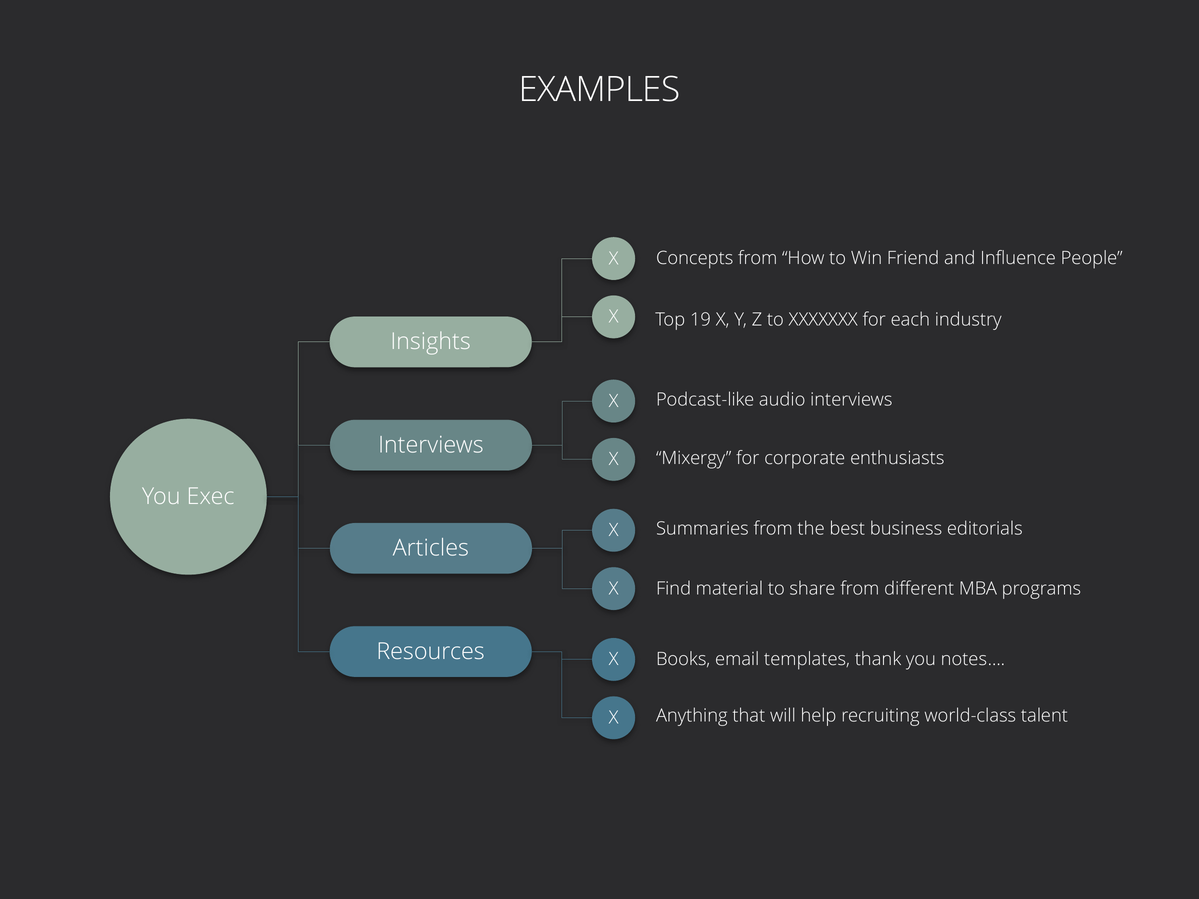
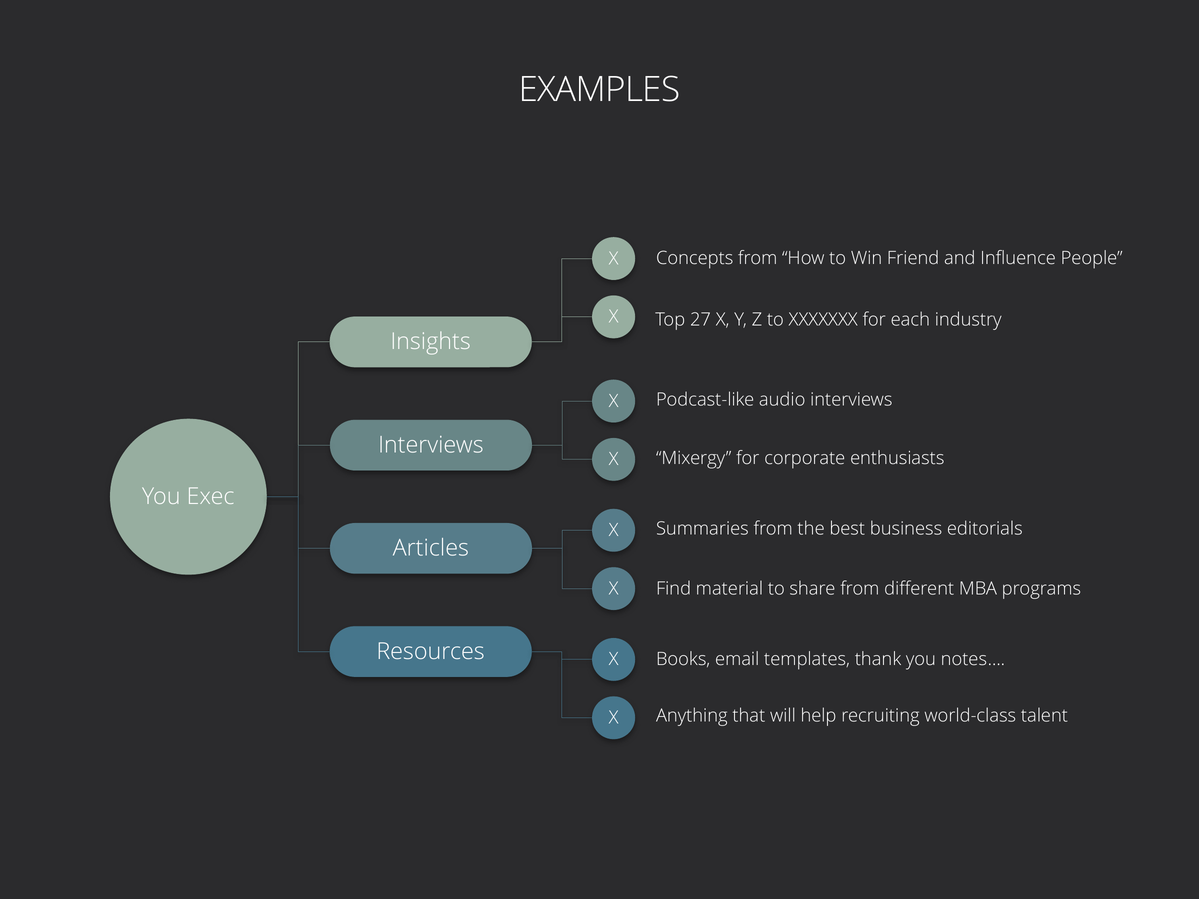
19: 19 -> 27
